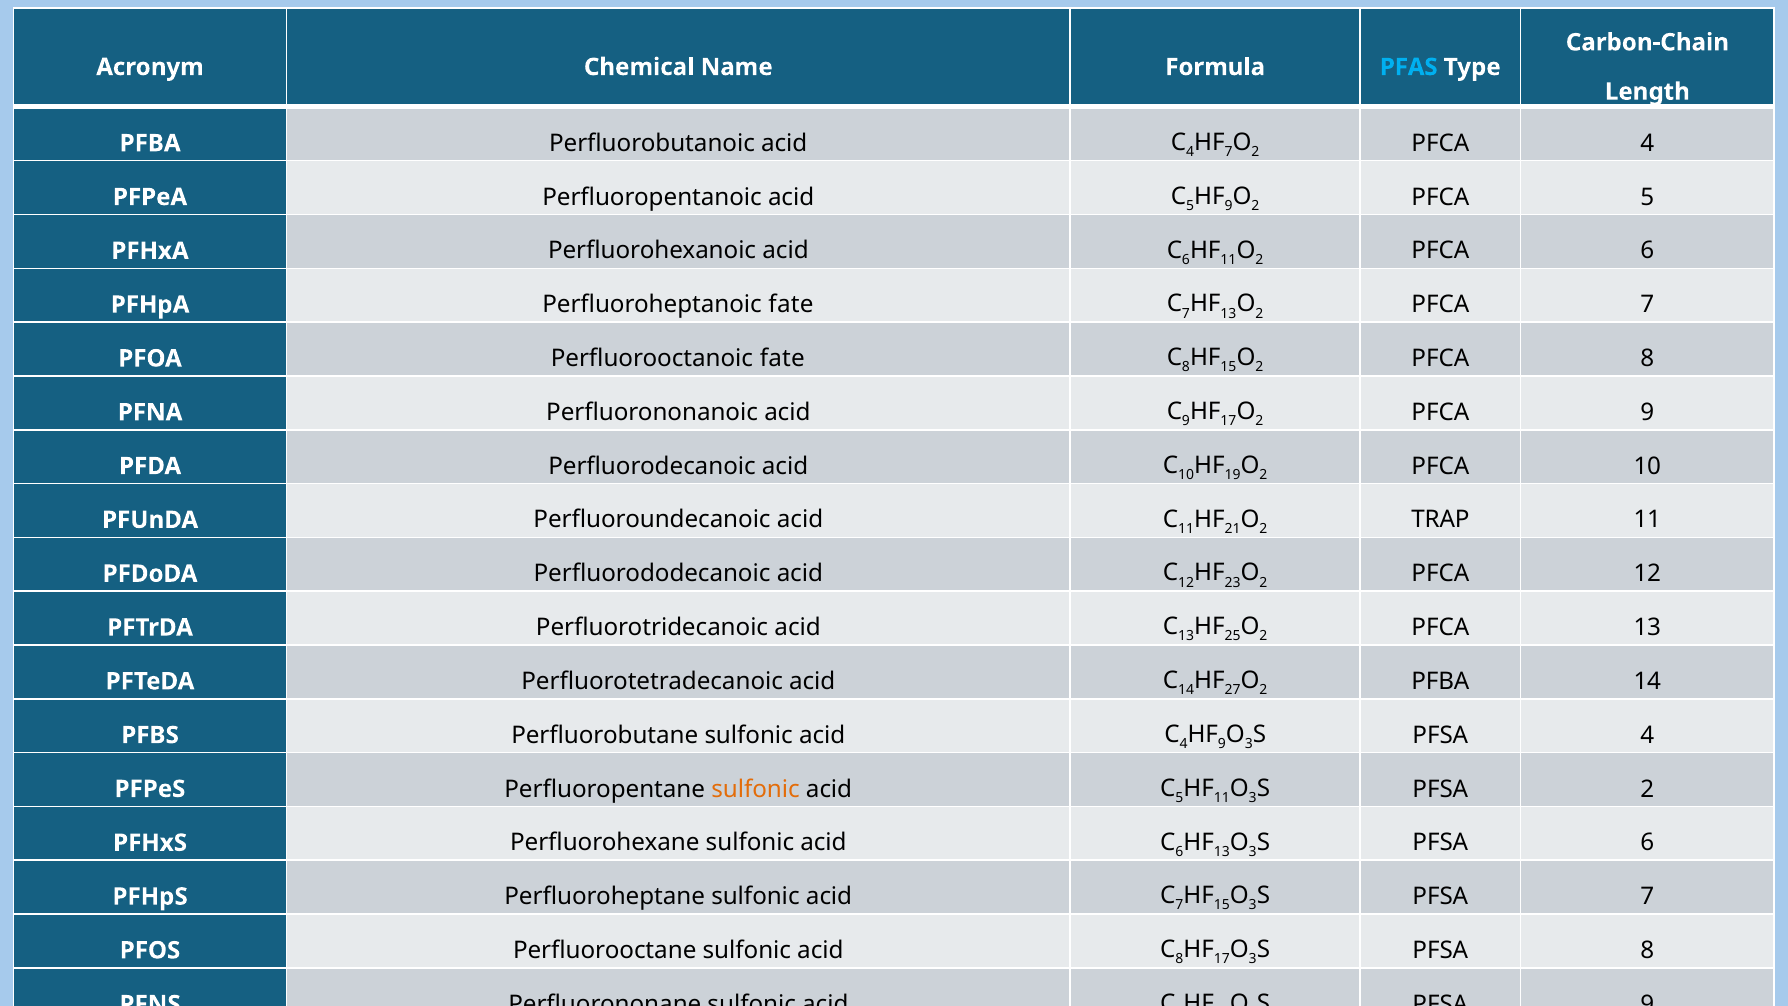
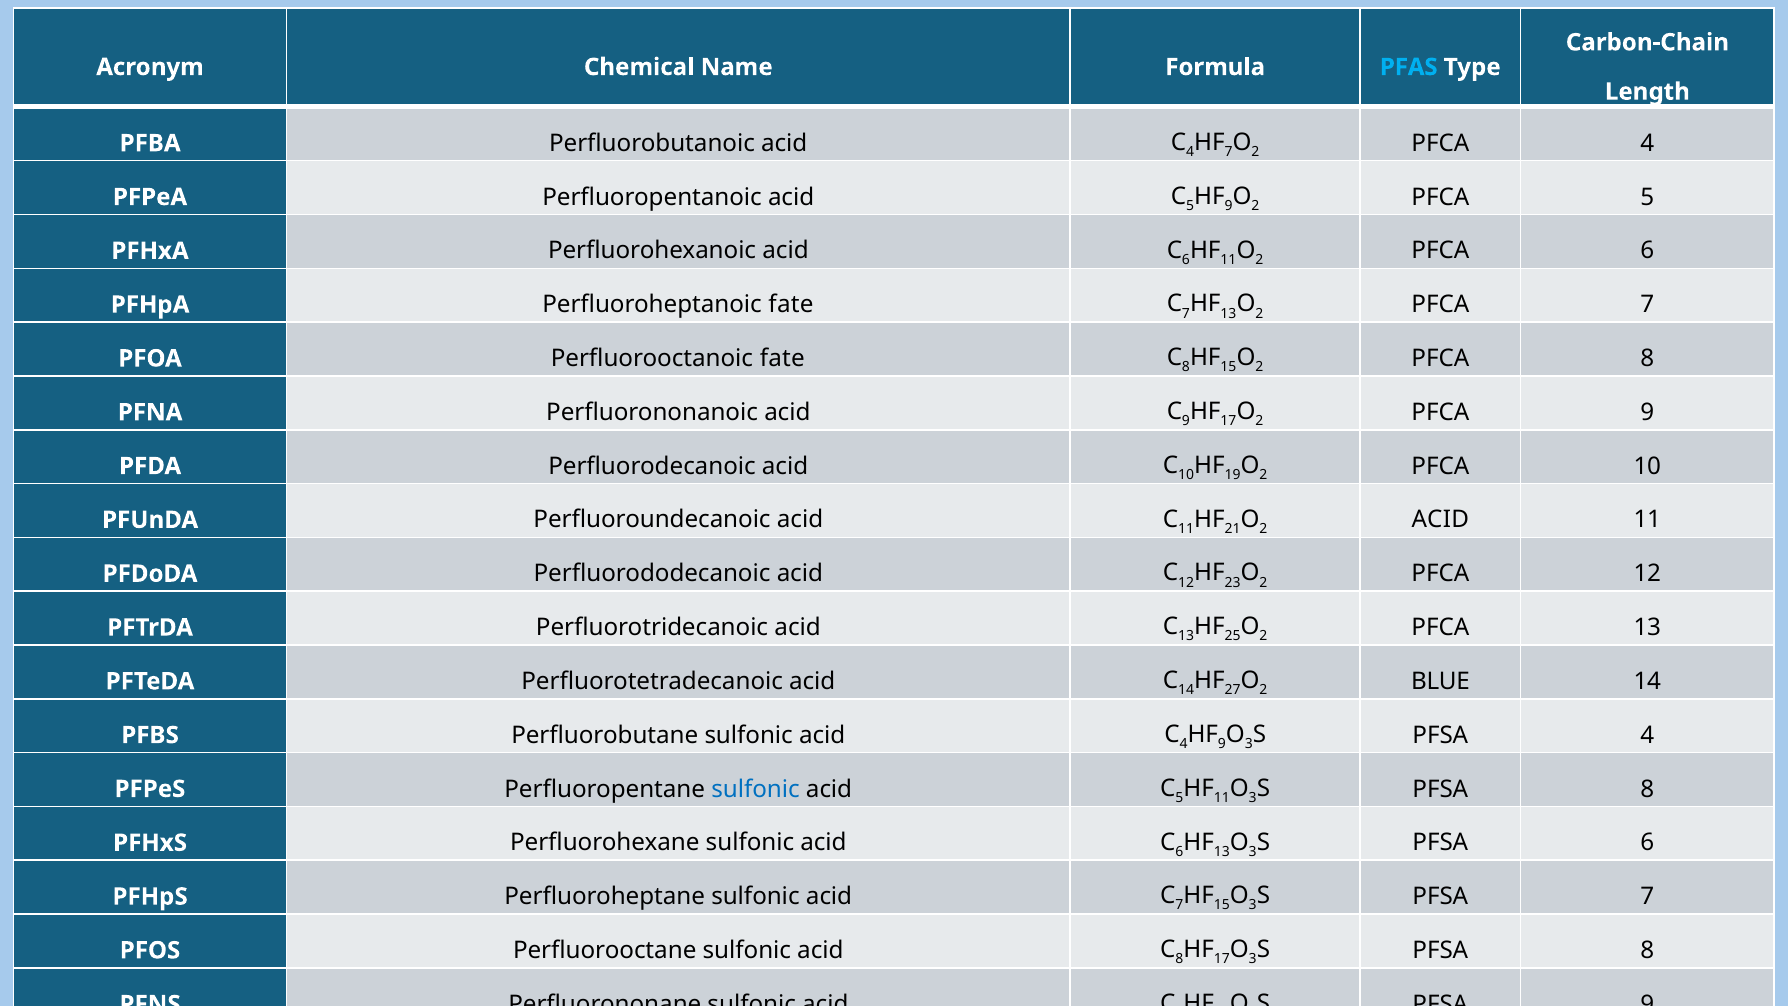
TRAP at (1440, 520): TRAP -> ACID
PFBA at (1440, 681): PFBA -> BLUE
sulfonic at (755, 789) colour: orange -> blue
2 at (1647, 789): 2 -> 8
